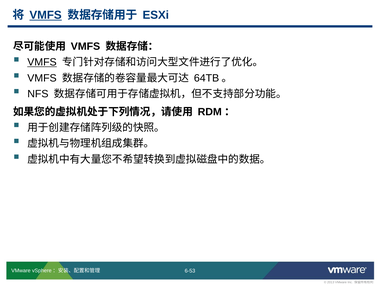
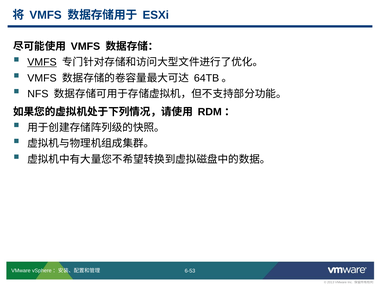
VMFS at (46, 15) underline: present -> none
